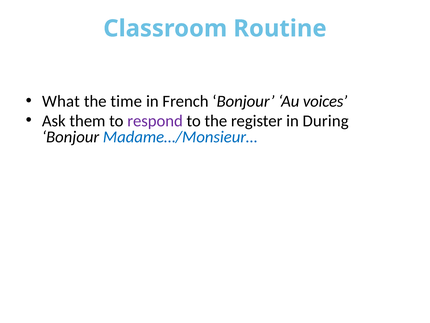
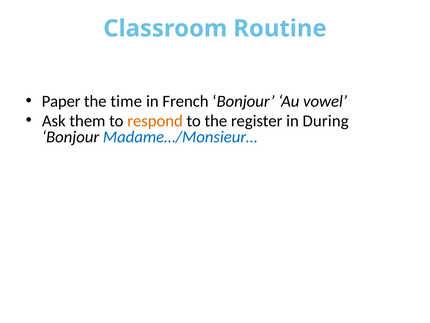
What: What -> Paper
voices: voices -> vowel
respond colour: purple -> orange
